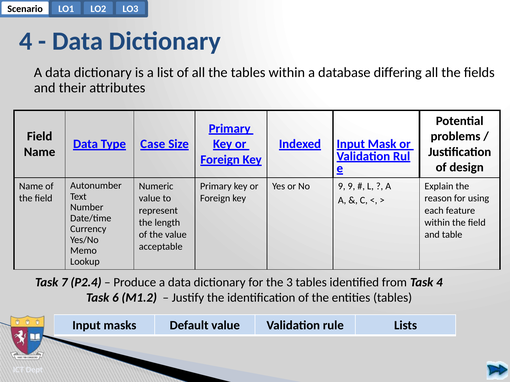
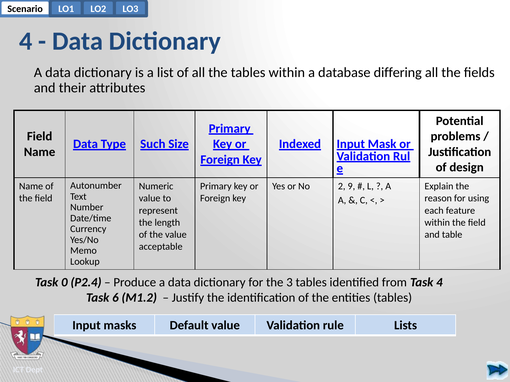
Case: Case -> Such
No 9: 9 -> 2
7: 7 -> 0
